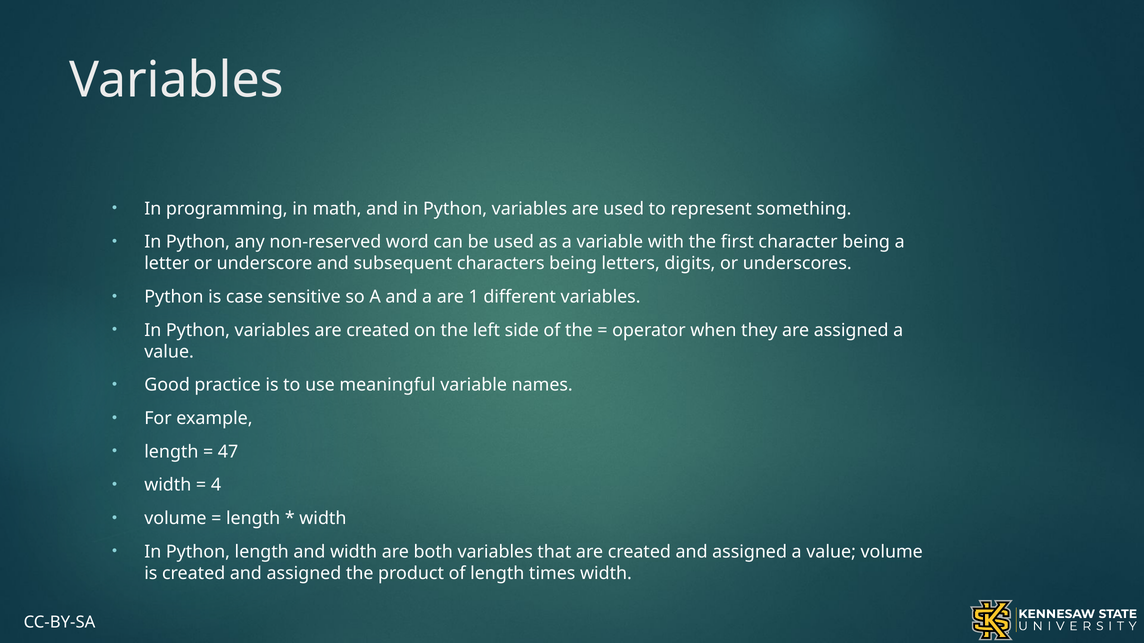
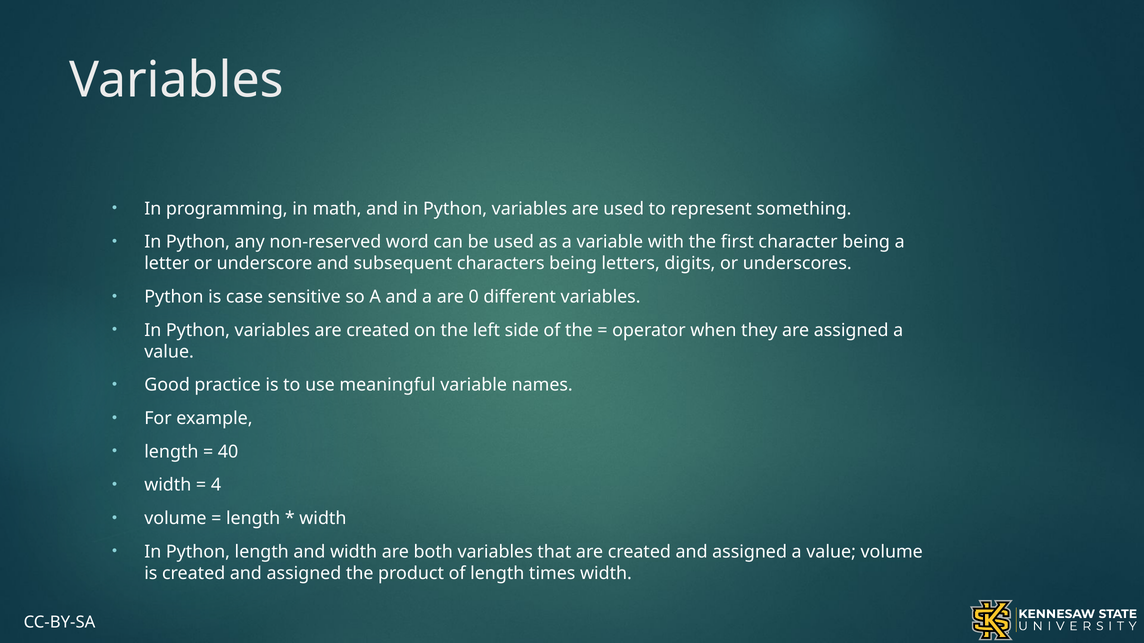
1: 1 -> 0
47: 47 -> 40
